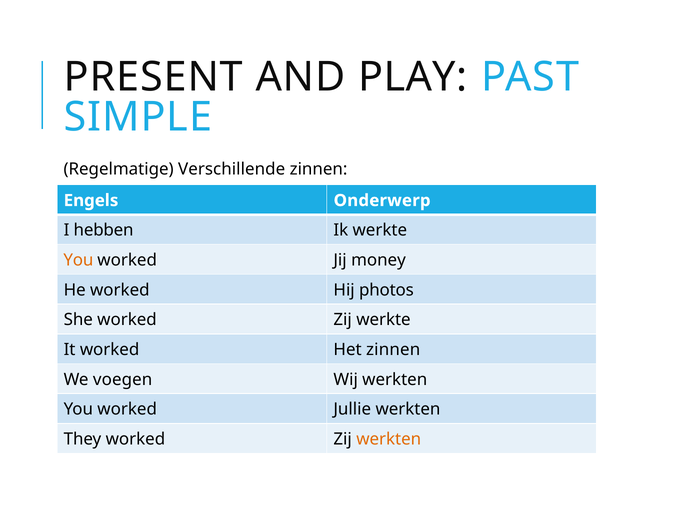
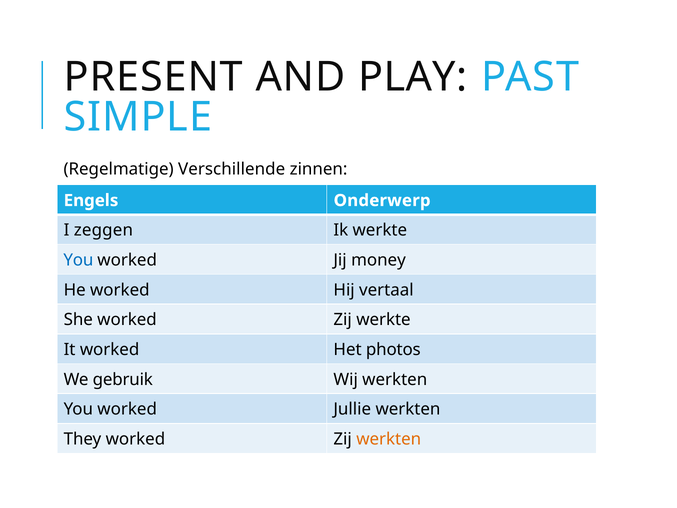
hebben: hebben -> zeggen
You at (78, 260) colour: orange -> blue
photos: photos -> vertaal
Het zinnen: zinnen -> photos
voegen: voegen -> gebruik
